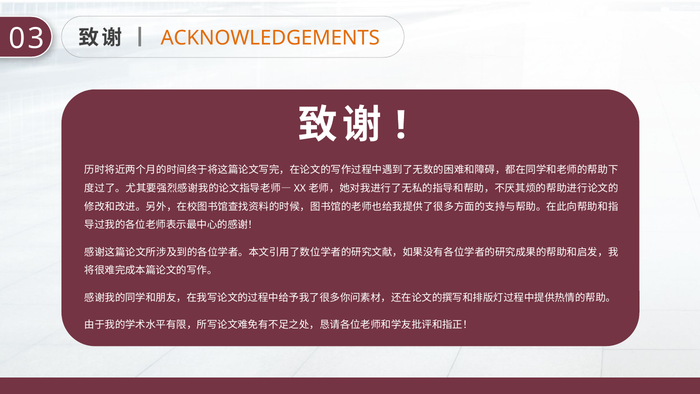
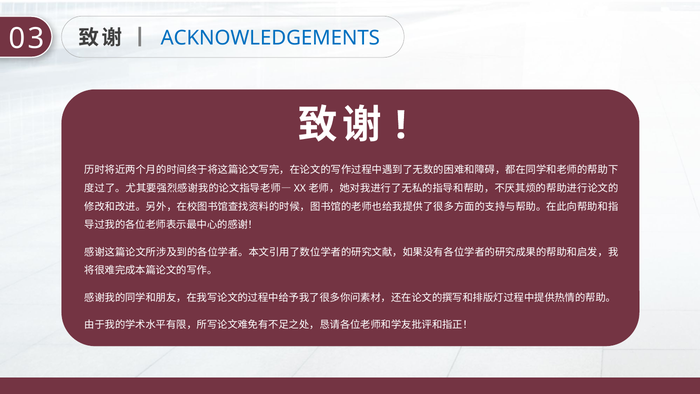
ACKNOWLEDGEMENTS colour: orange -> blue
